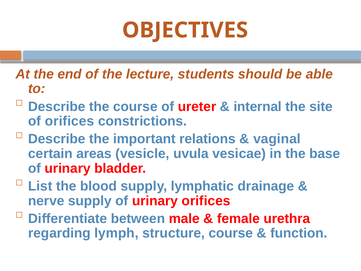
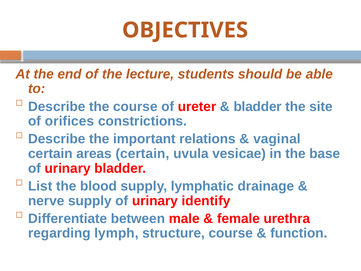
internal at (258, 106): internal -> bladder
areas vesicle: vesicle -> certain
urinary orifices: orifices -> identify
